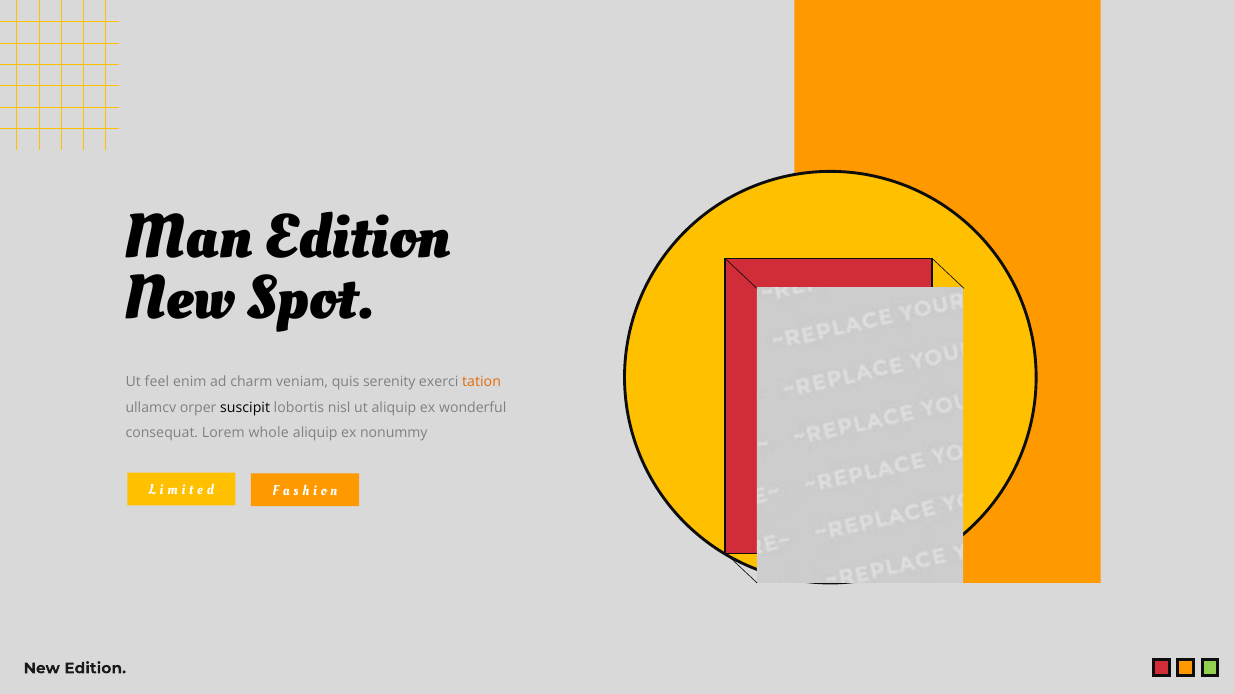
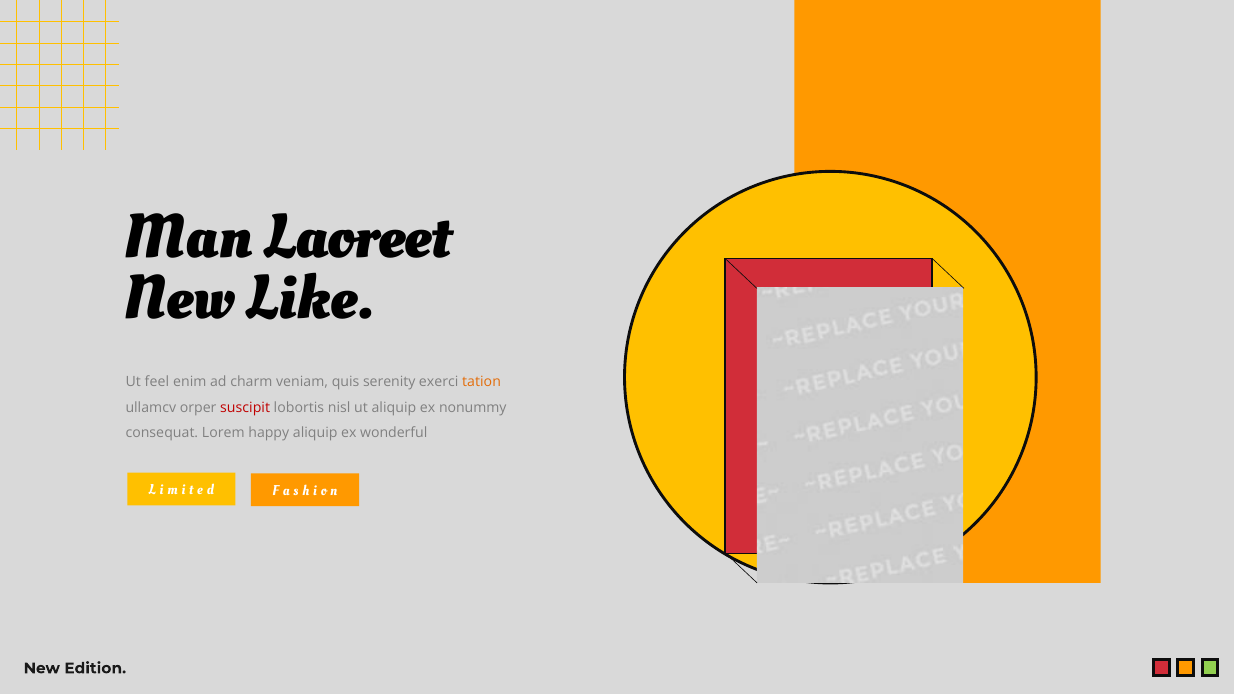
Man Edition: Edition -> Laoreet
Spot: Spot -> Like
suscipit colour: black -> red
wonderful: wonderful -> nonummy
whole: whole -> happy
nonummy: nonummy -> wonderful
